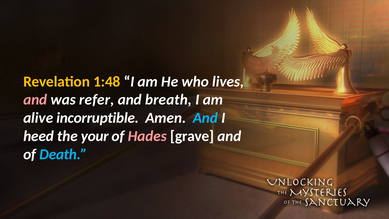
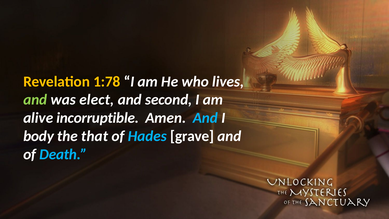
1:48: 1:48 -> 1:78
and at (35, 100) colour: pink -> light green
refer: refer -> elect
breath: breath -> second
heed: heed -> body
your: your -> that
Hades colour: pink -> light blue
